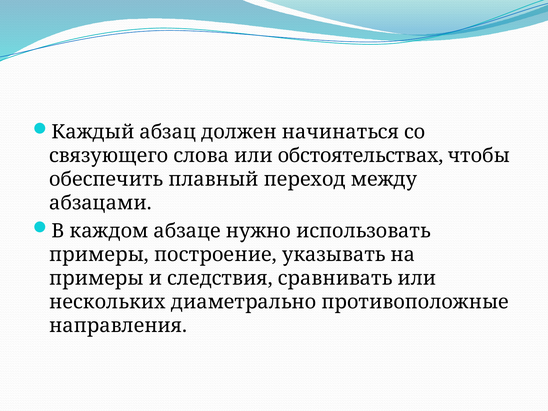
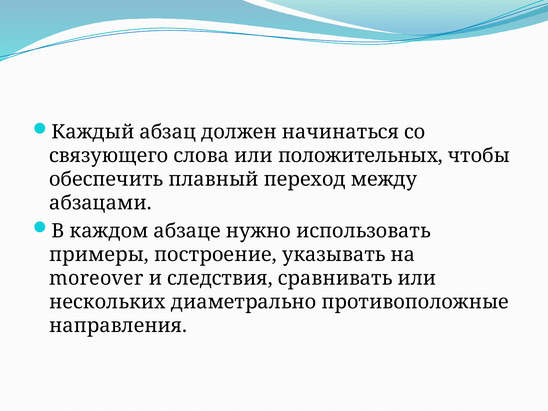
обстоятельствах: обстоятельствах -> положительных
примеры at (96, 278): примеры -> moreover
